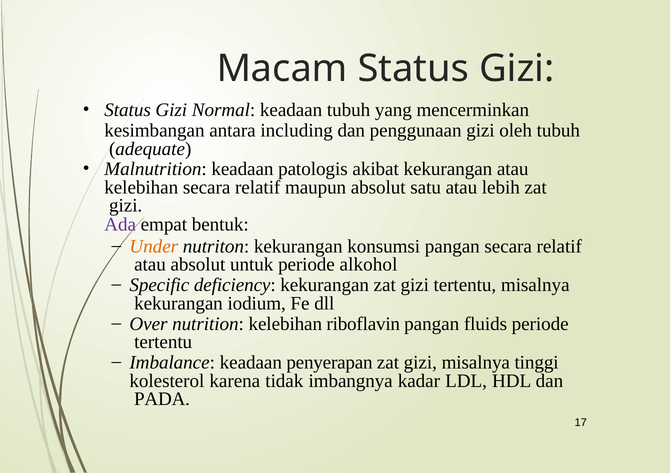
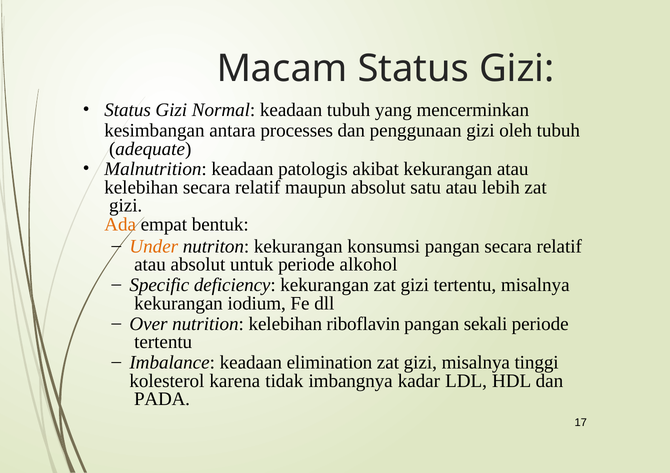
including: including -> processes
Ada colour: purple -> orange
fluids: fluids -> sekali
penyerapan: penyerapan -> elimination
